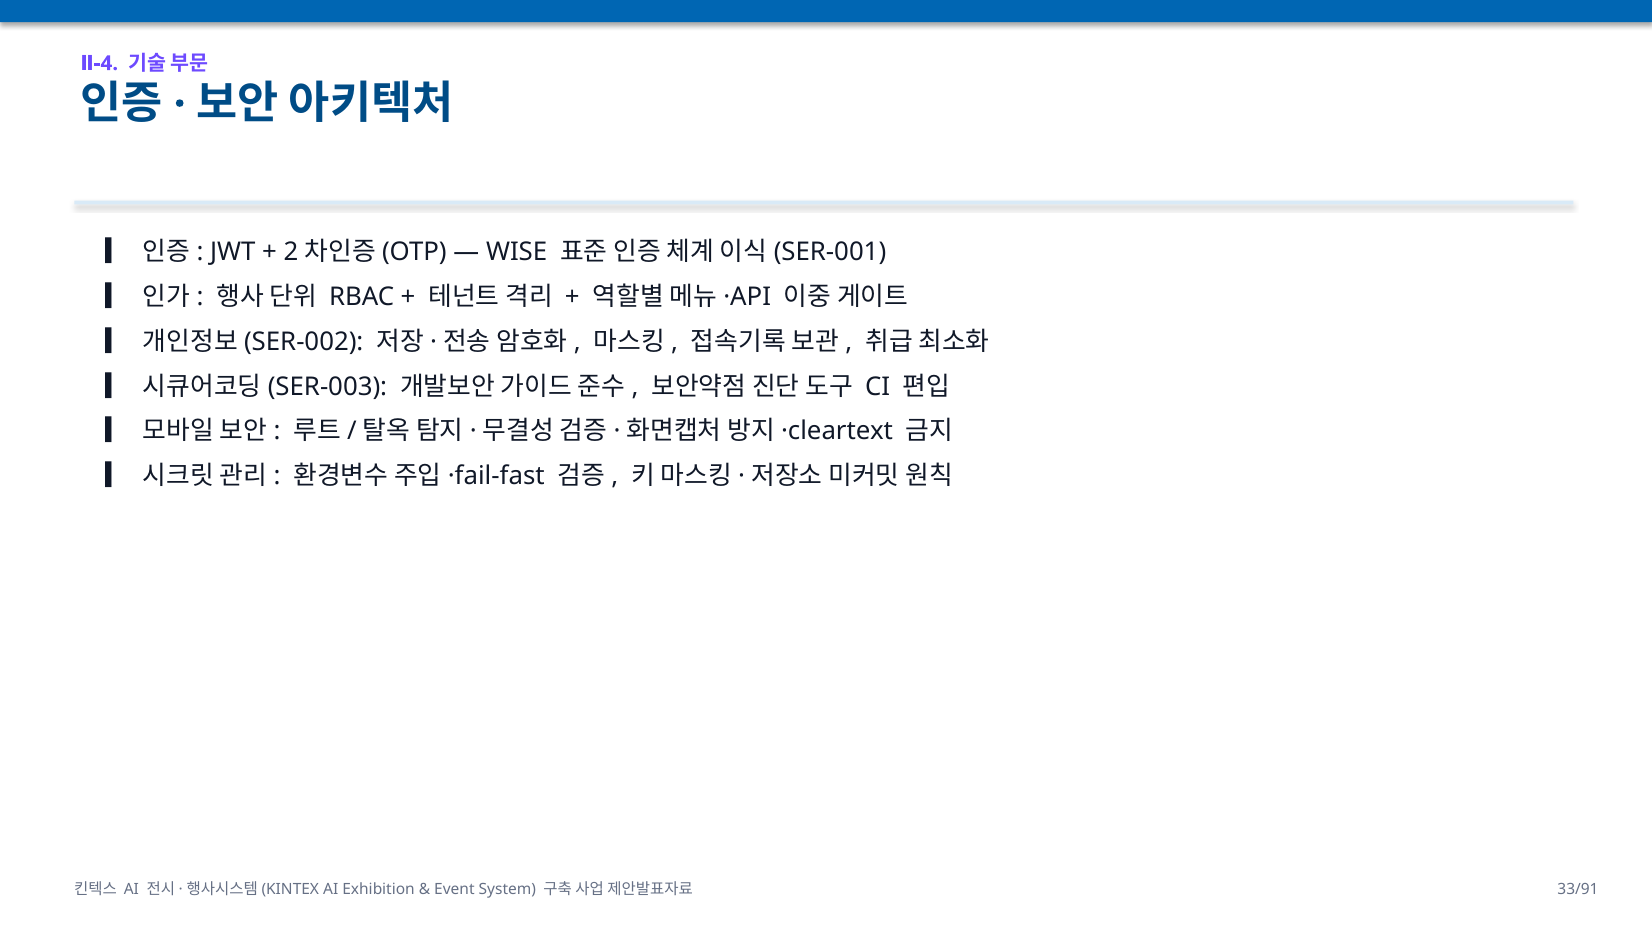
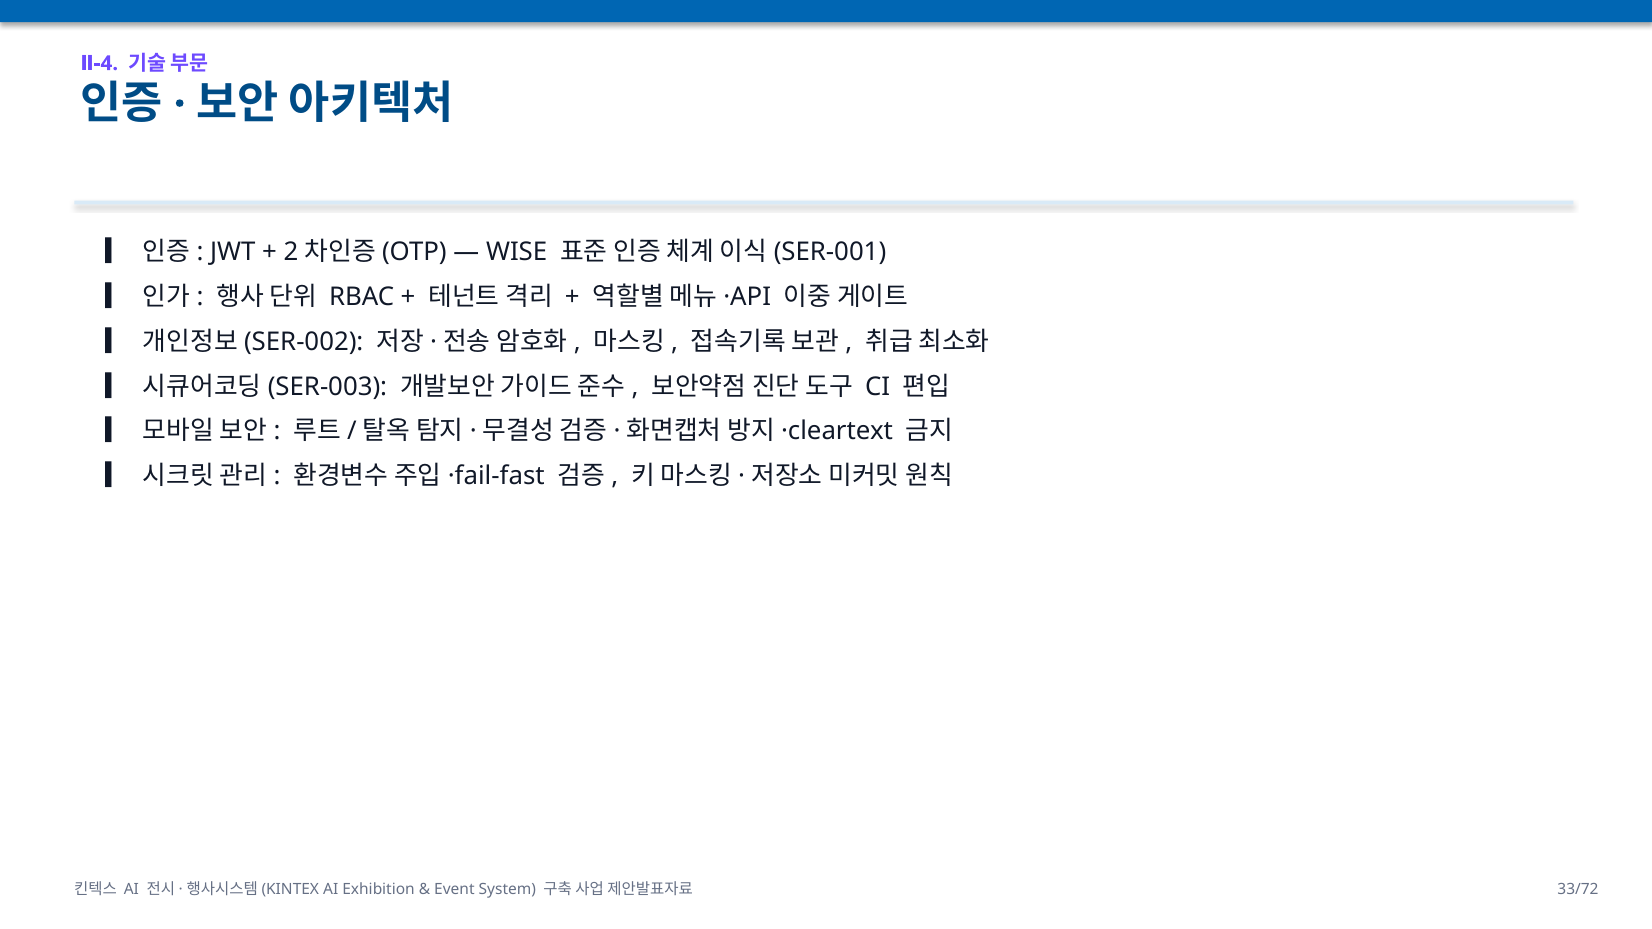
33/91: 33/91 -> 33/72
